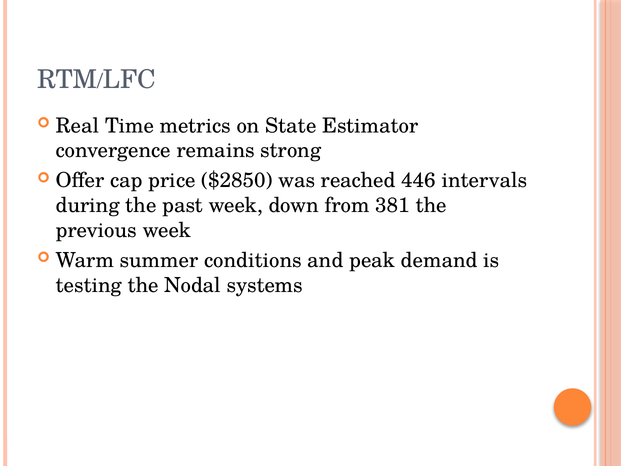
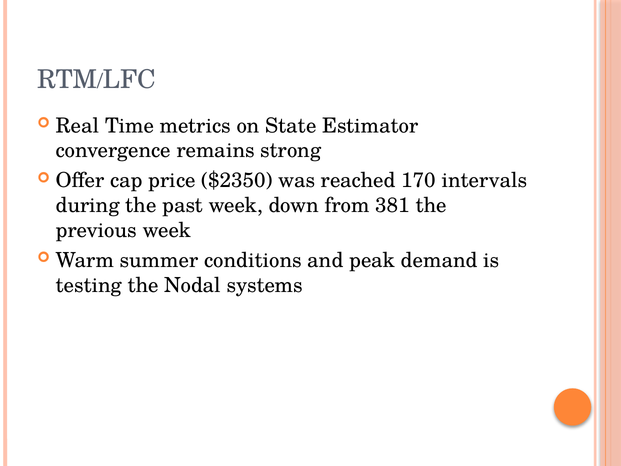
$2850: $2850 -> $2350
446: 446 -> 170
